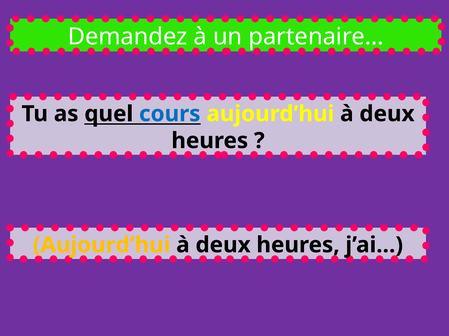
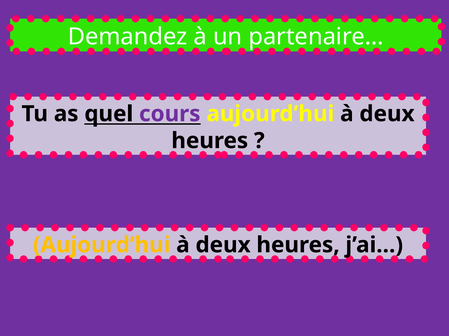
cours colour: blue -> purple
